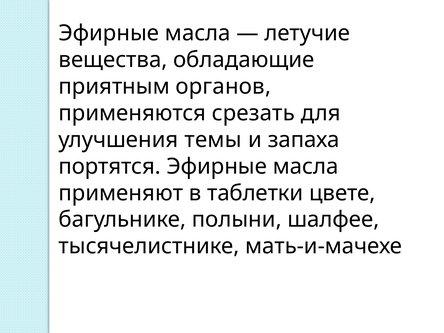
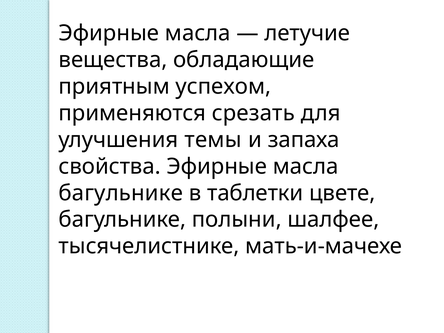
органов: органов -> успехом
портятся: портятся -> свойства
применяют at (121, 193): применяют -> багульнике
